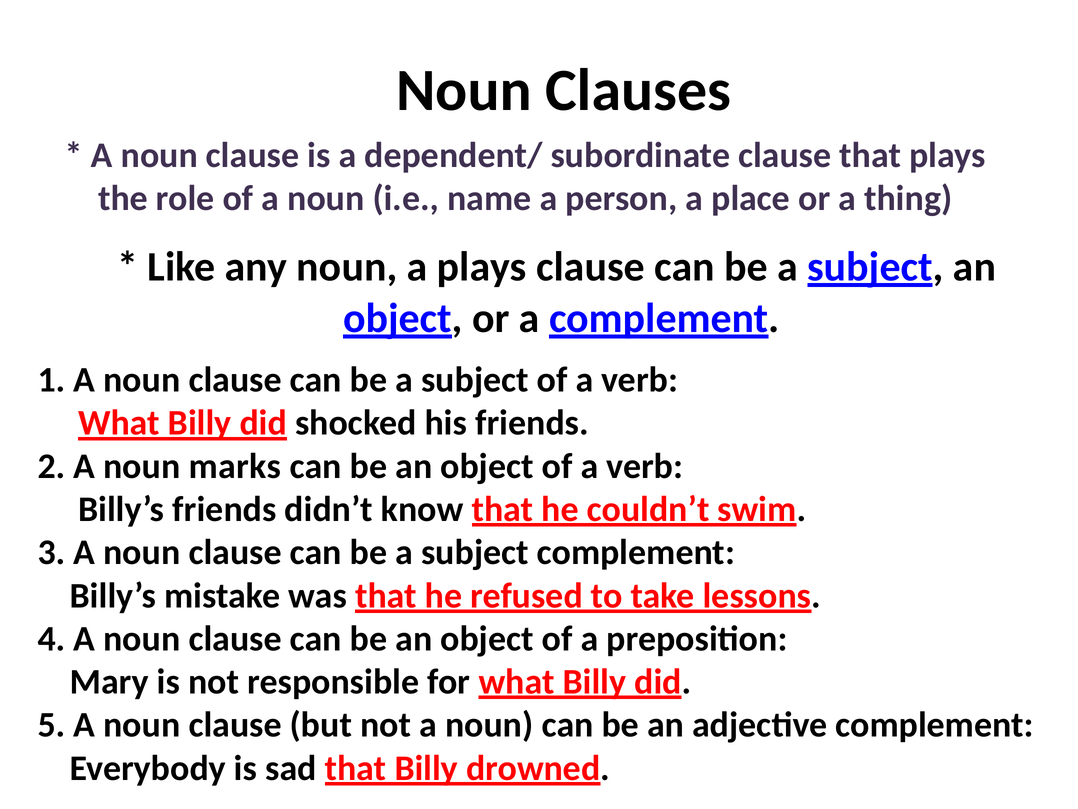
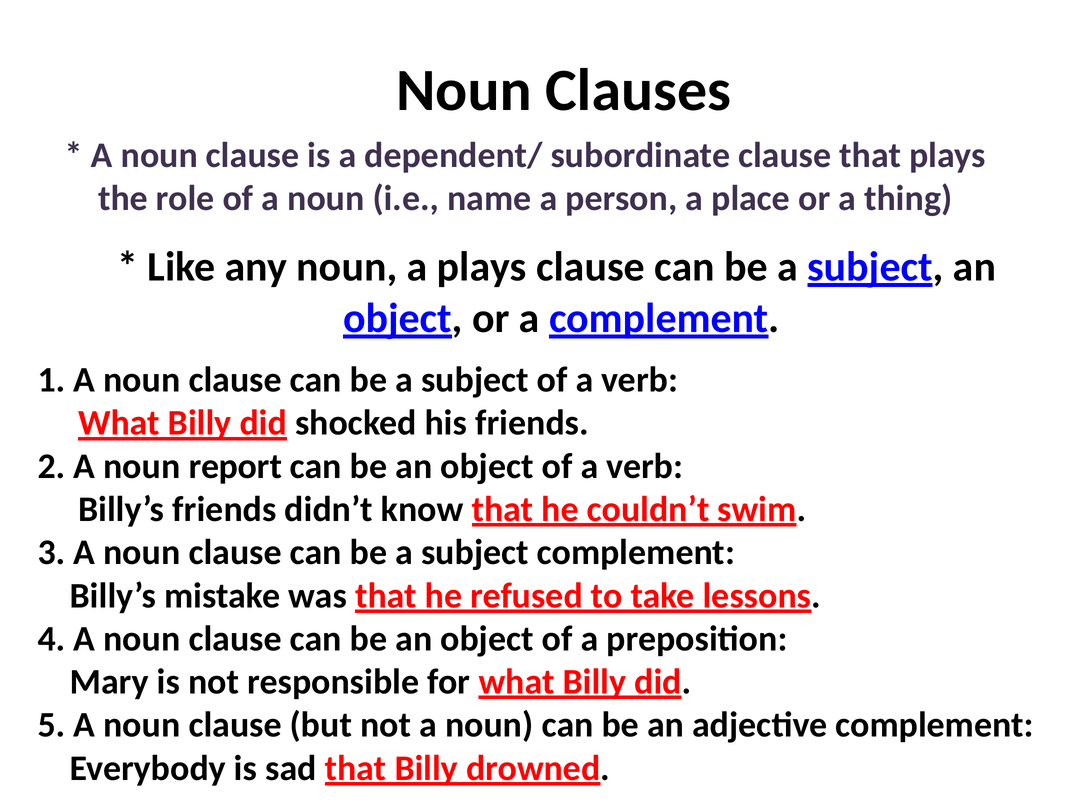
marks: marks -> report
